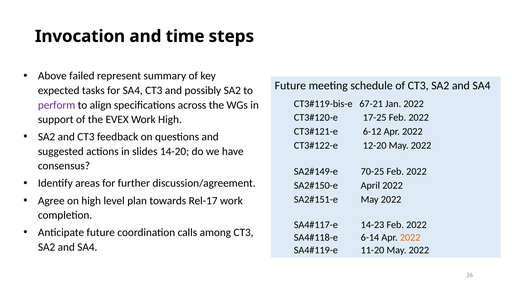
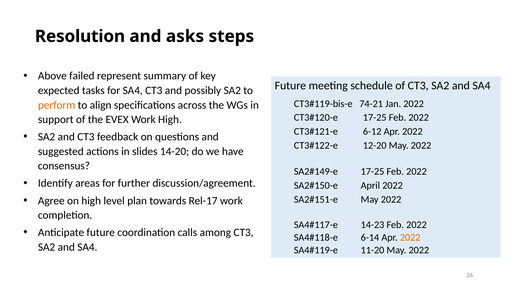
Invocation: Invocation -> Resolution
time: time -> asks
67-21: 67-21 -> 74-21
perform colour: purple -> orange
70-25 at (373, 172): 70-25 -> 17-25
